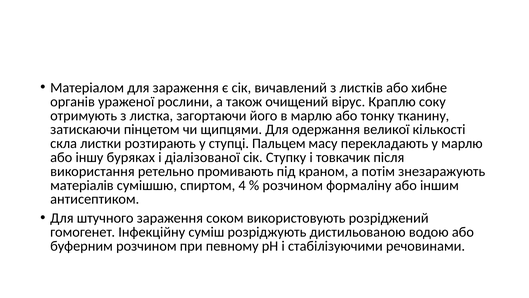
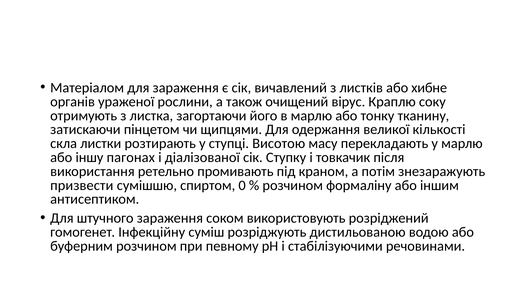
Пальцем: Пальцем -> Висотою
буряках: буряках -> пагонах
матеріалів: матеріалів -> призвести
4: 4 -> 0
